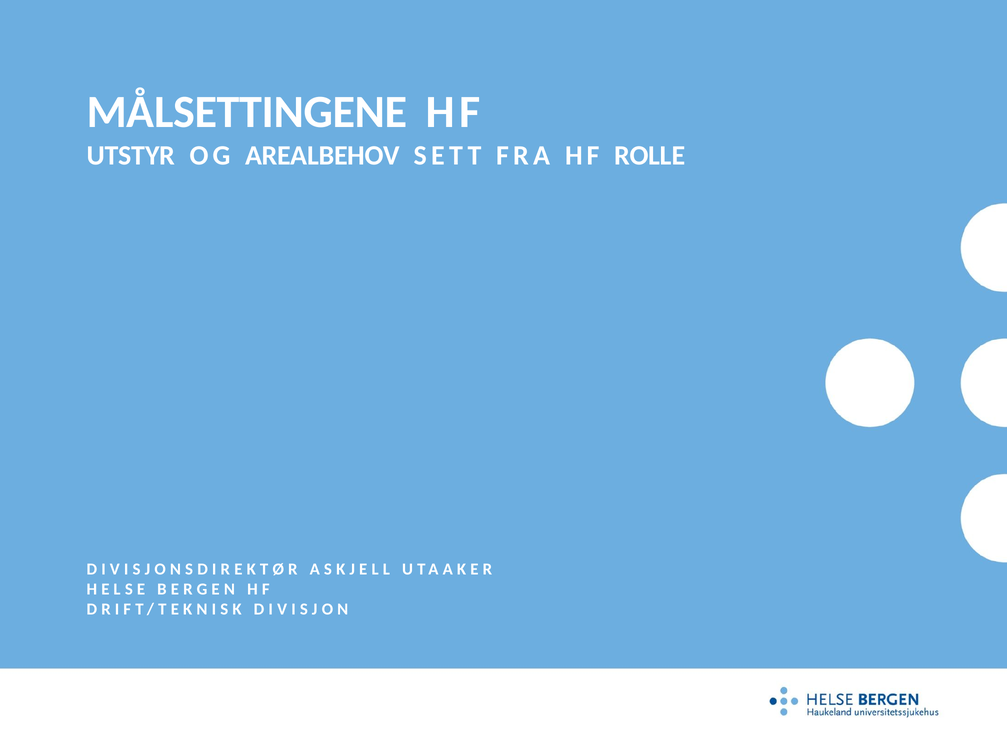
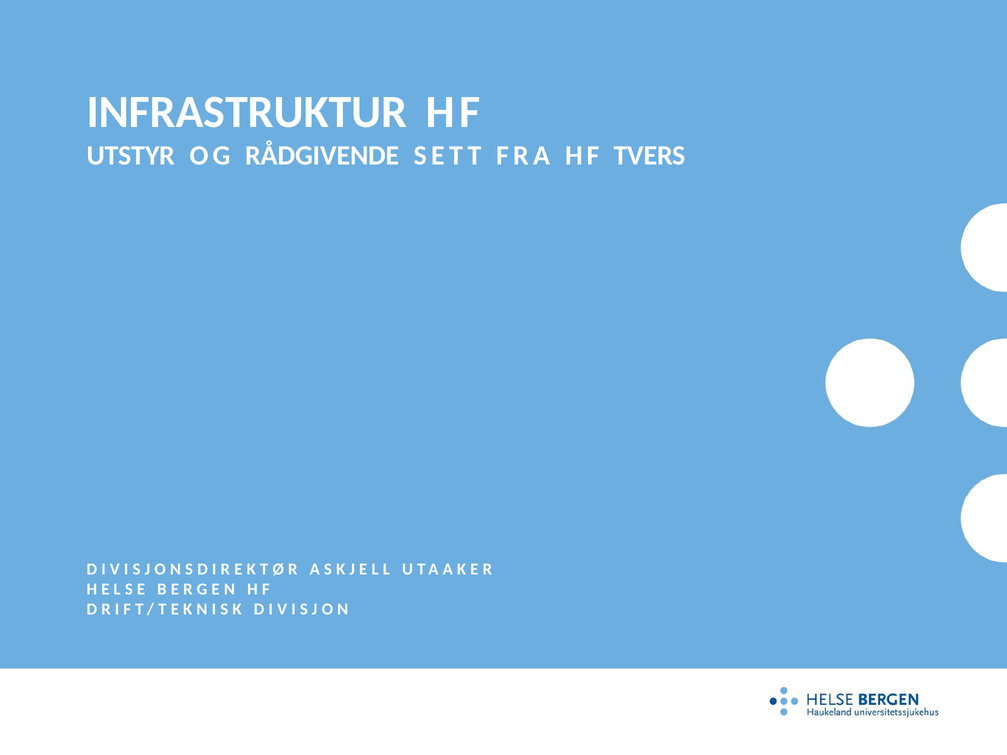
MÅLSETTINGENE: MÅLSETTINGENE -> INFRASTRUKTUR
AREALBEHOV: AREALBEHOV -> RÅDGIVENDE
ROLLE: ROLLE -> TVERS
